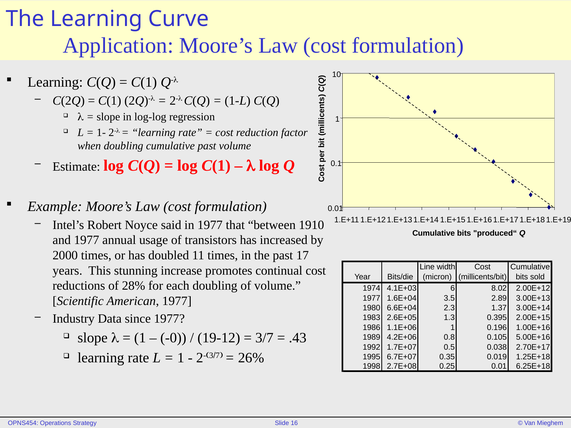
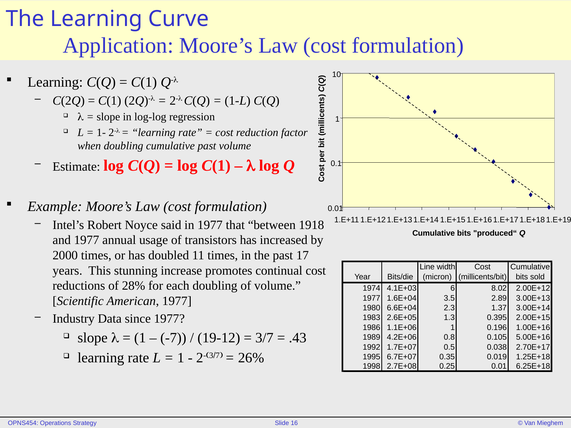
1910: 1910 -> 1918
-0: -0 -> -7
